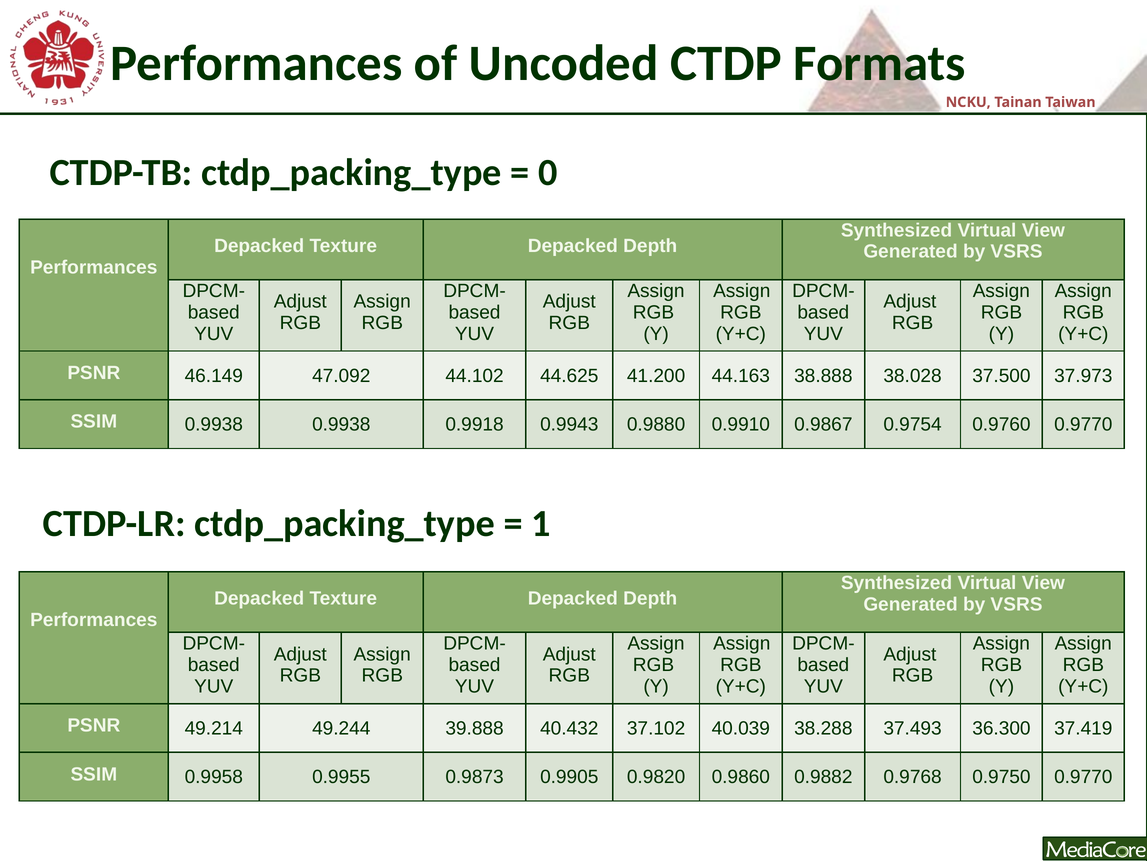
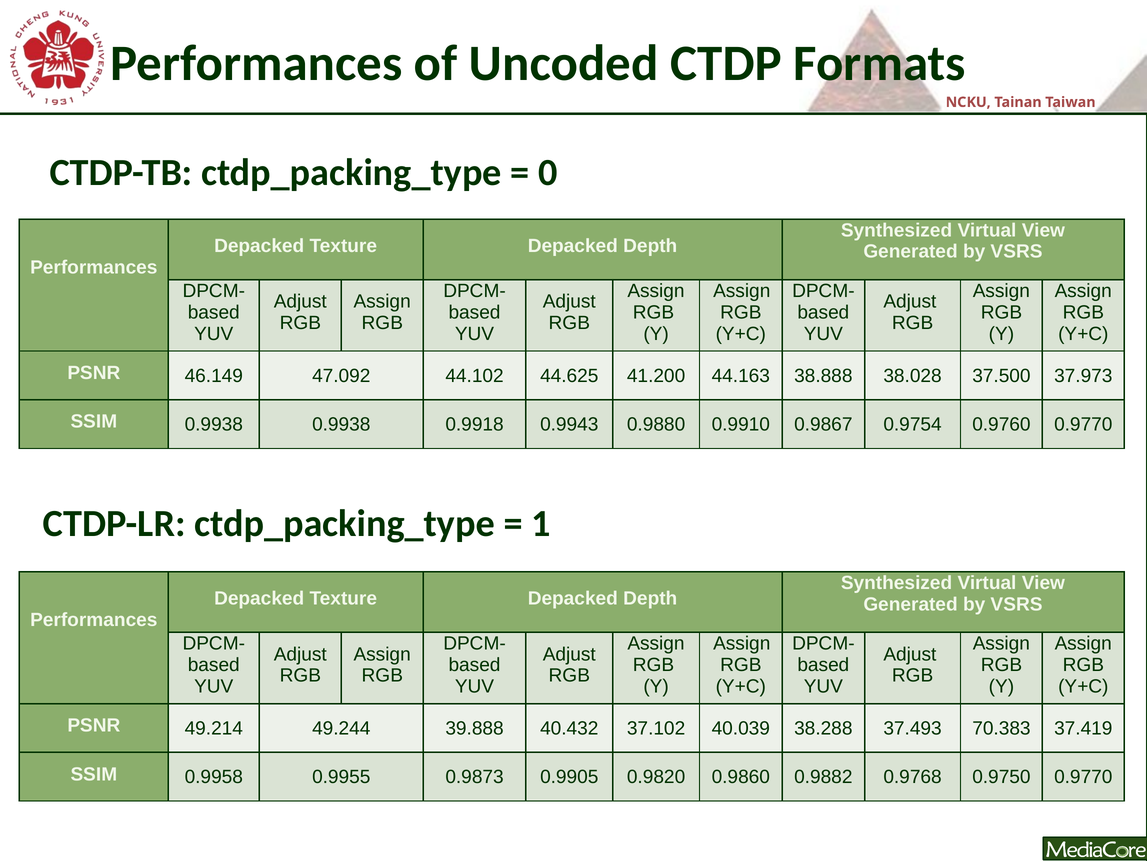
36.300: 36.300 -> 70.383
